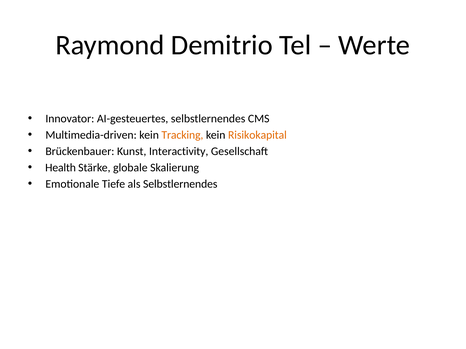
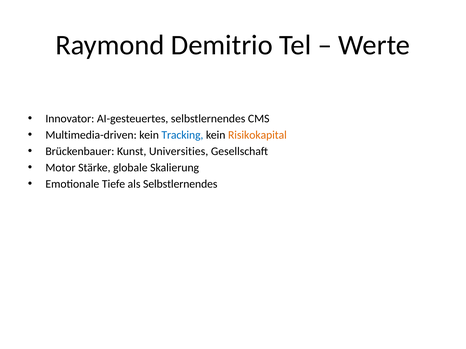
Tracking colour: orange -> blue
Interactivity: Interactivity -> Universities
Health: Health -> Motor
